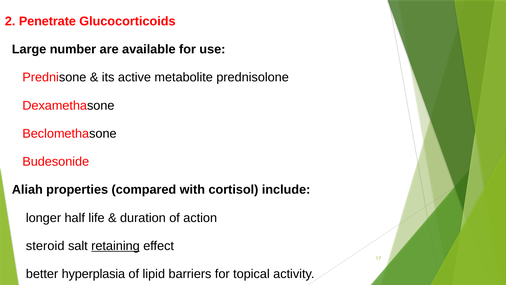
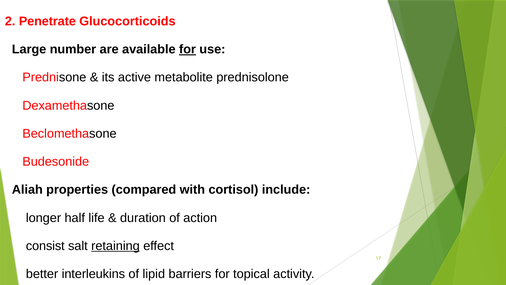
for at (187, 49) underline: none -> present
steroid: steroid -> consist
hyperplasia: hyperplasia -> interleukins
